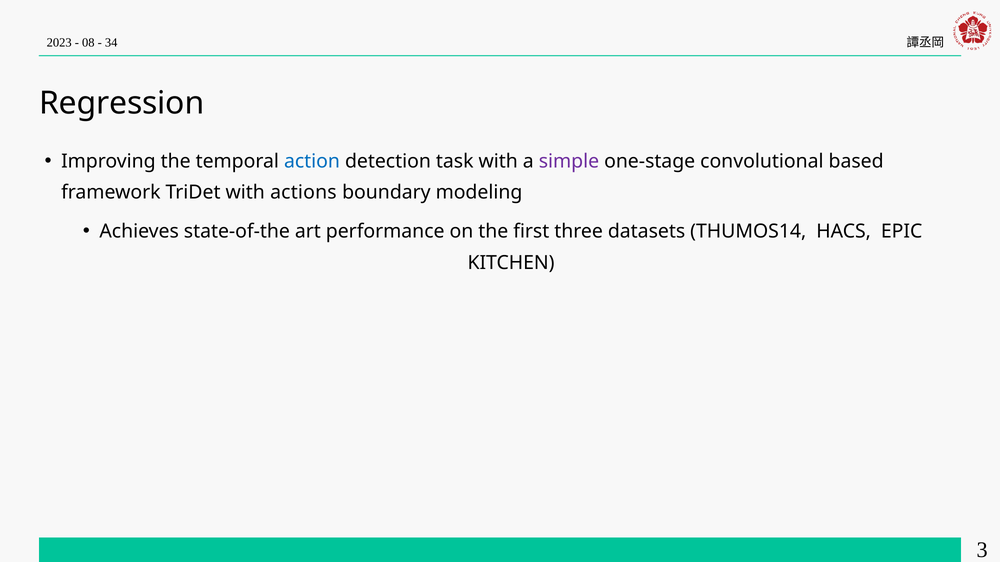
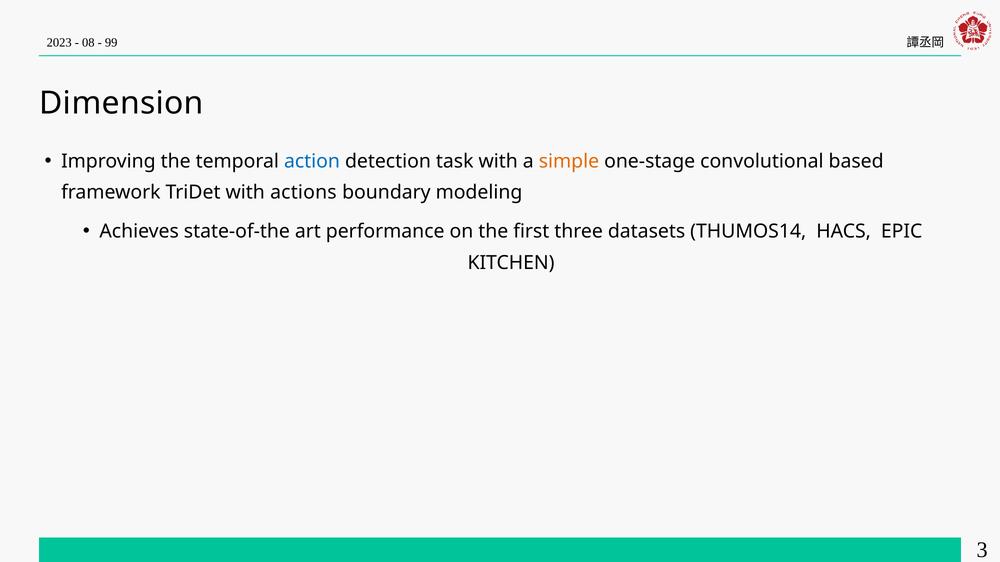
34: 34 -> 99
Regression: Regression -> Dimension
simple colour: purple -> orange
